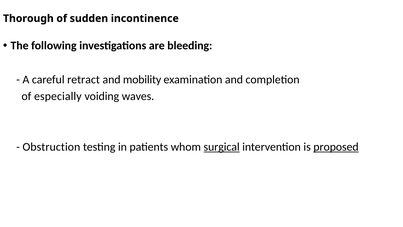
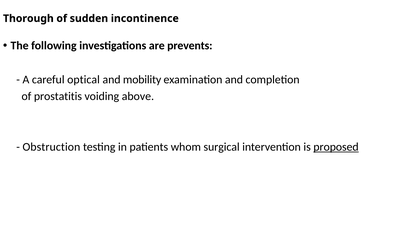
bleeding: bleeding -> prevents
retract: retract -> optical
especially: especially -> prostatitis
waves: waves -> above
surgical underline: present -> none
